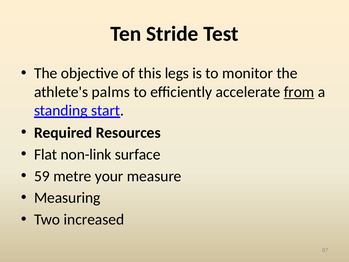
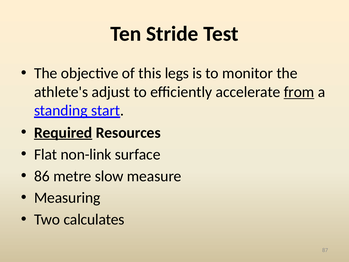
palms: palms -> adjust
Required underline: none -> present
59: 59 -> 86
your: your -> slow
increased: increased -> calculates
